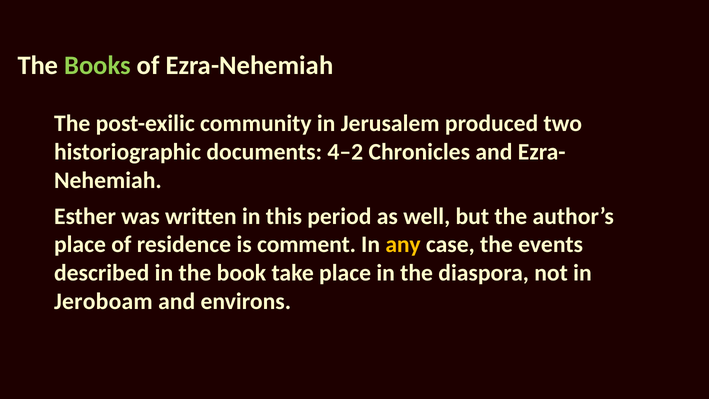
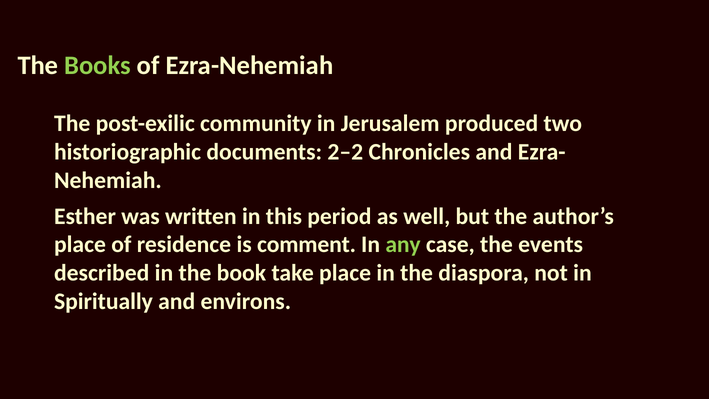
4–2: 4–2 -> 2–2
any colour: yellow -> light green
Jeroboam: Jeroboam -> Spiritually
